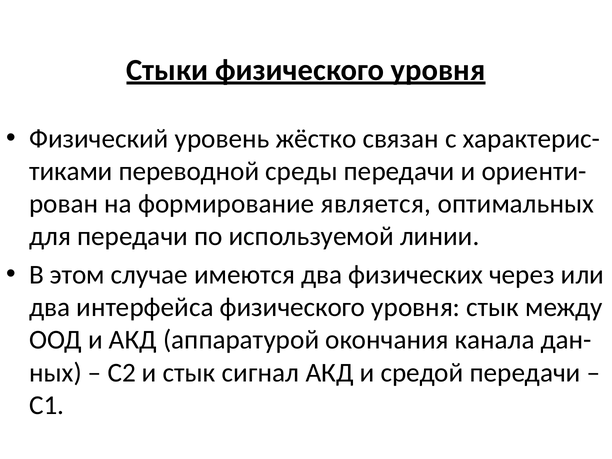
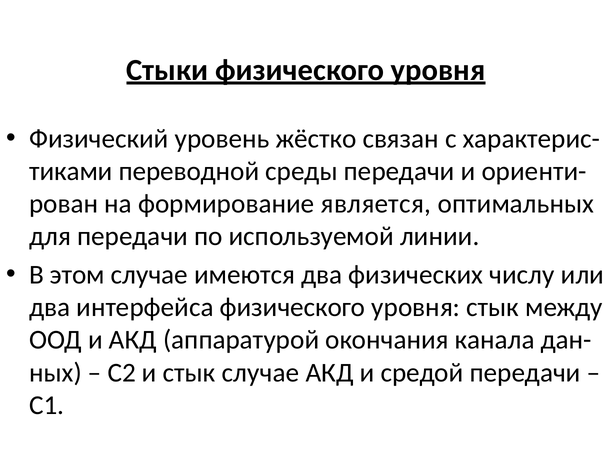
через: через -> числу
стык сигнал: сигнал -> случае
